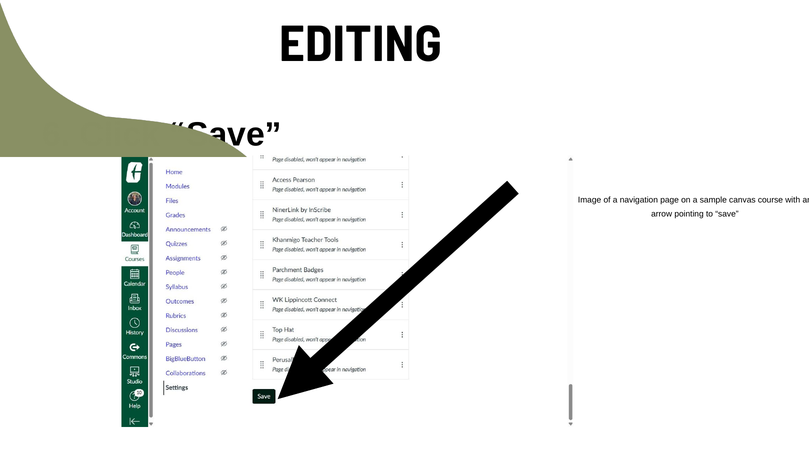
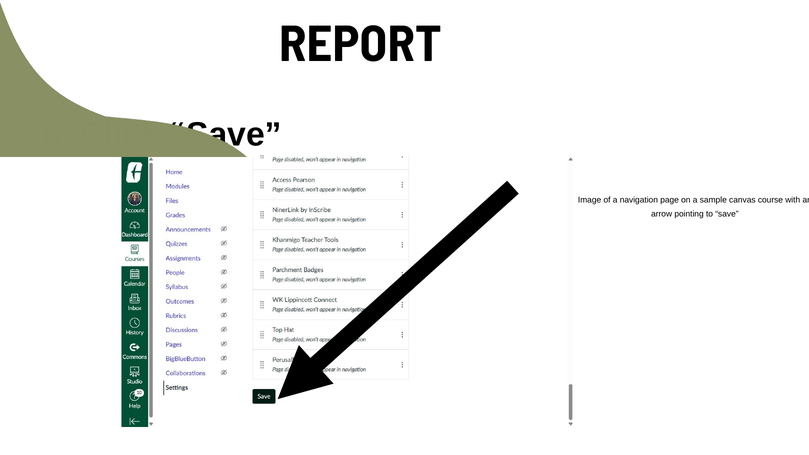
EDITING: EDITING -> REPORT
